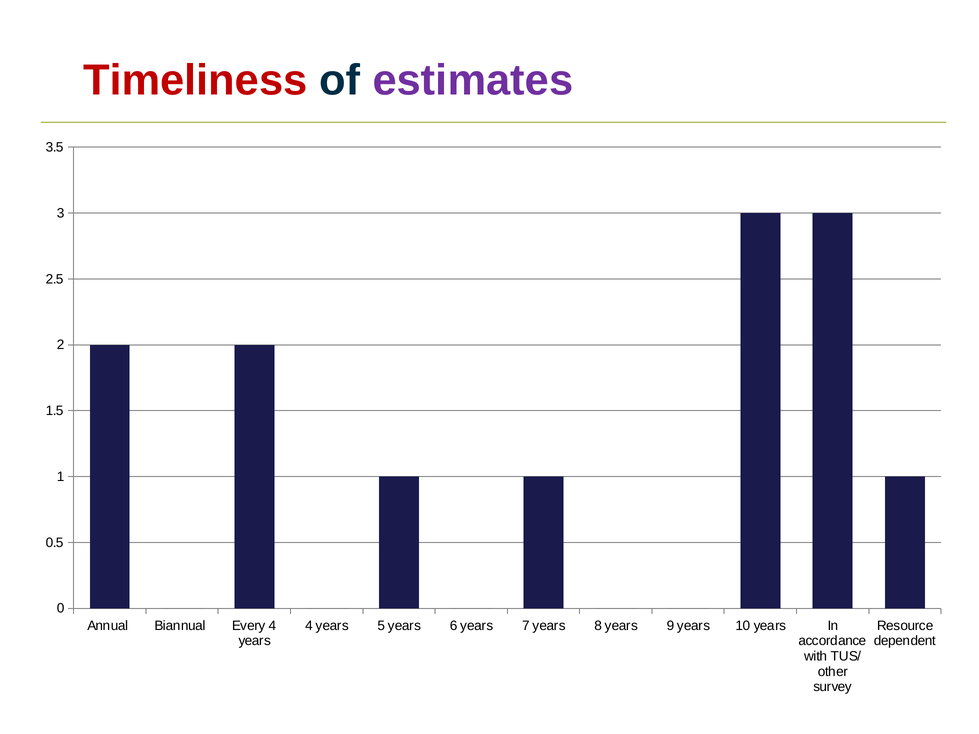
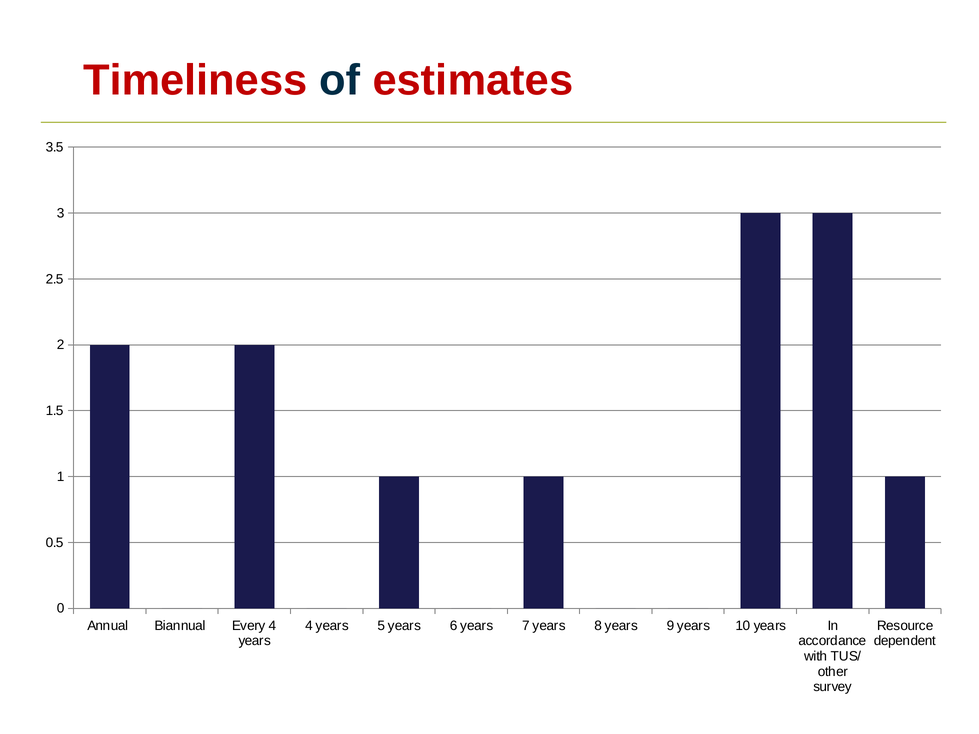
estimates colour: purple -> red
